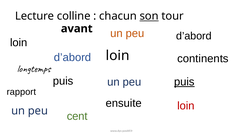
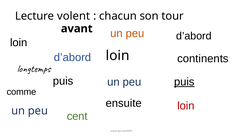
colline: colline -> volent
son underline: present -> none
rapport: rapport -> comme
